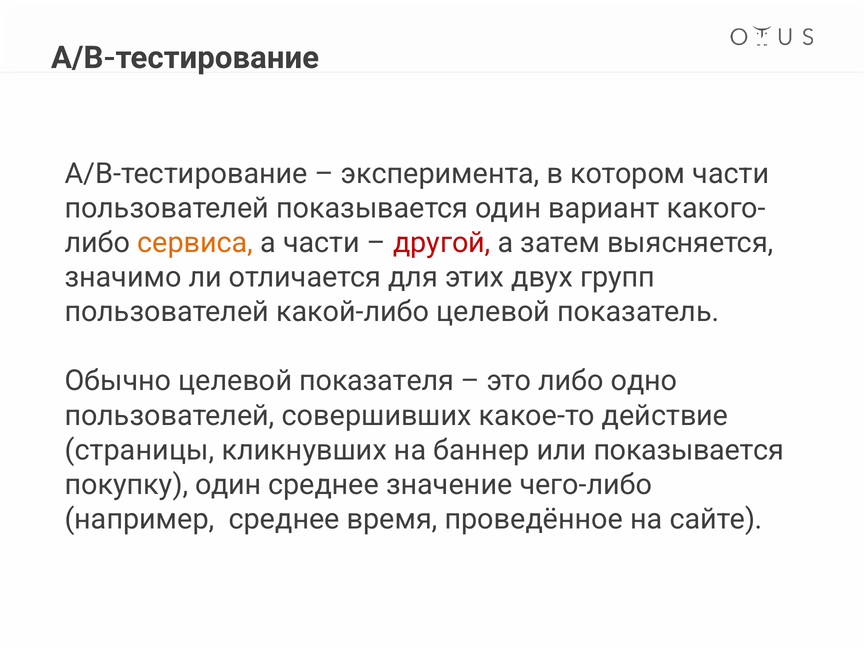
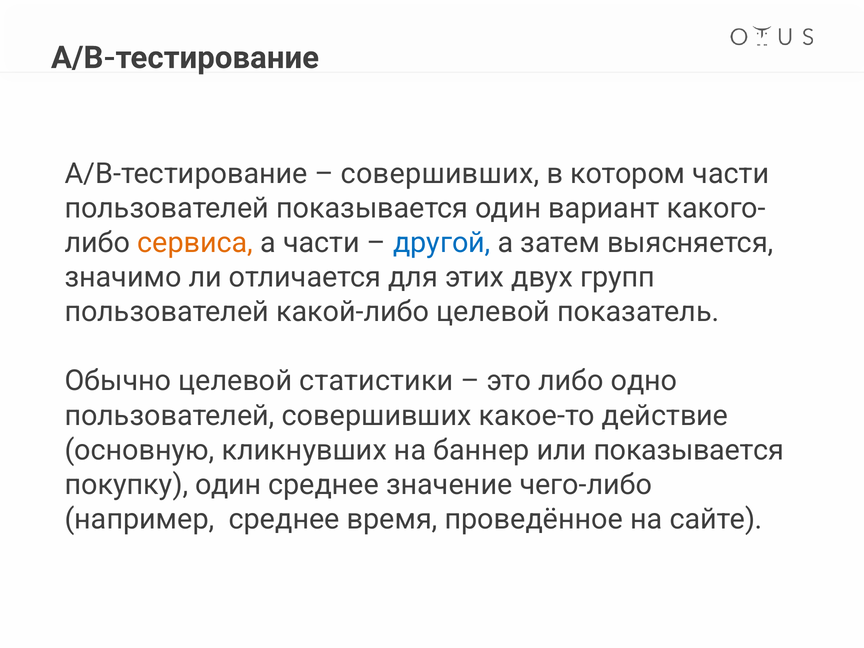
эксперимента at (440, 174): эксперимента -> совершивших
другой colour: red -> blue
показателя: показателя -> статистики
страницы: страницы -> основную
